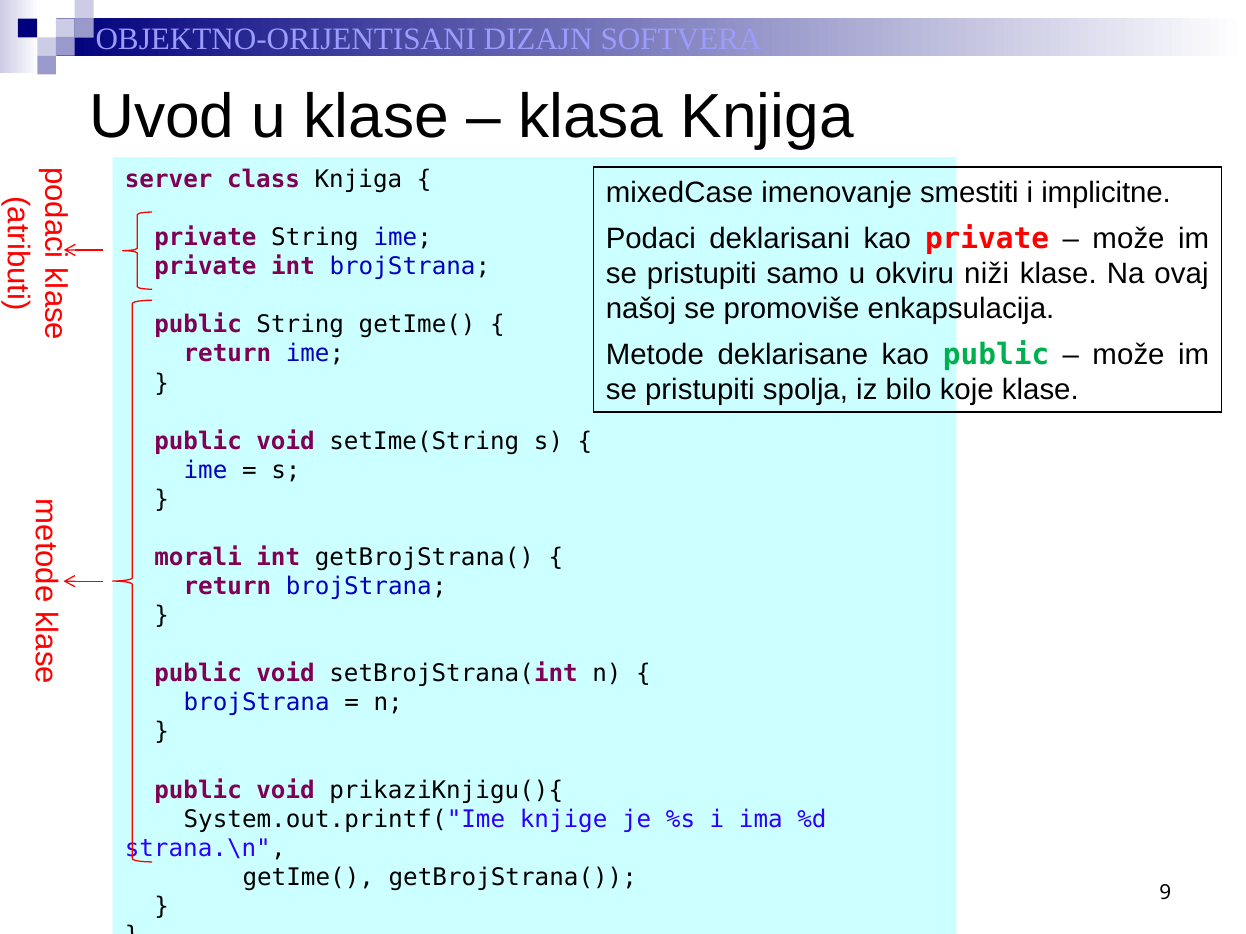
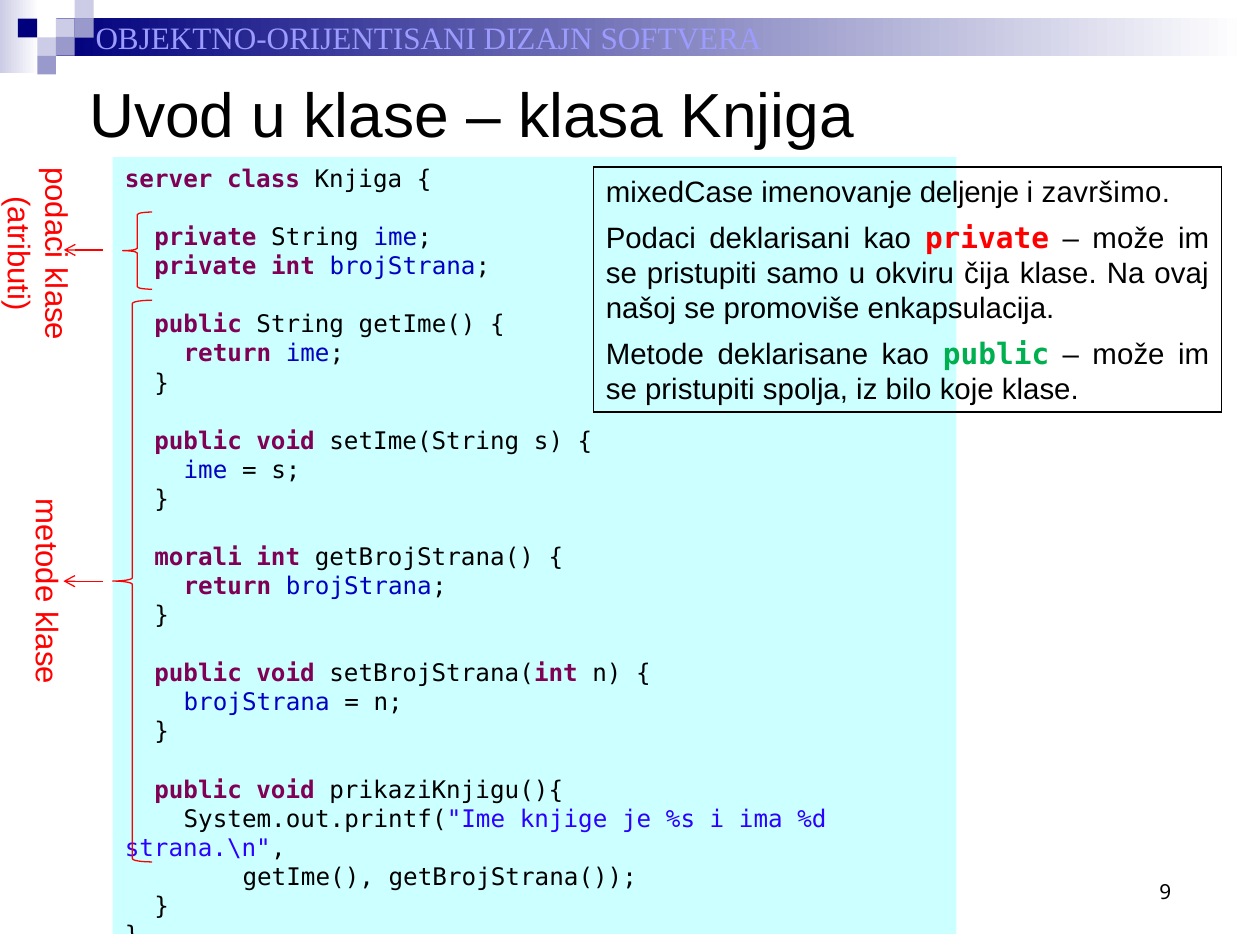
smestiti: smestiti -> deljenje
implicitne: implicitne -> završimo
niži: niži -> čija
